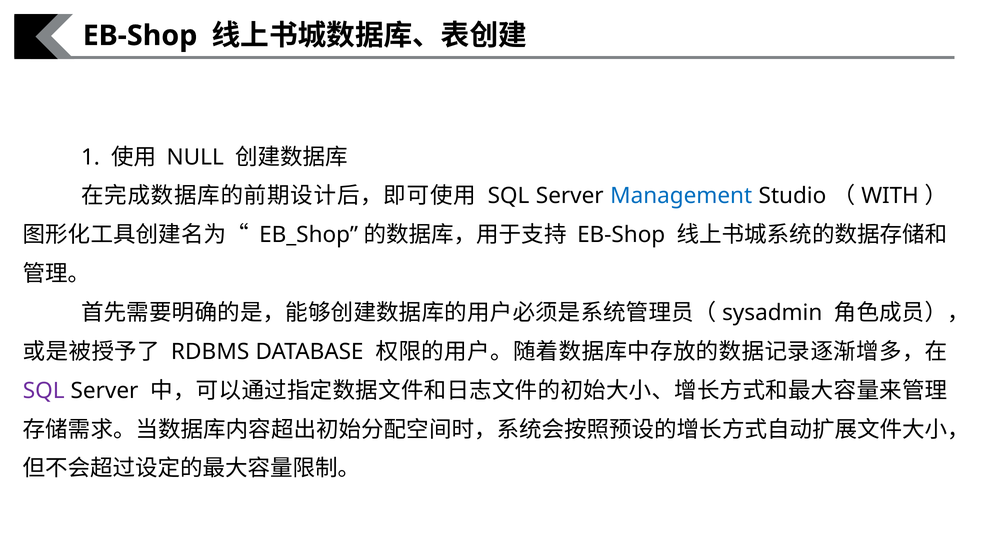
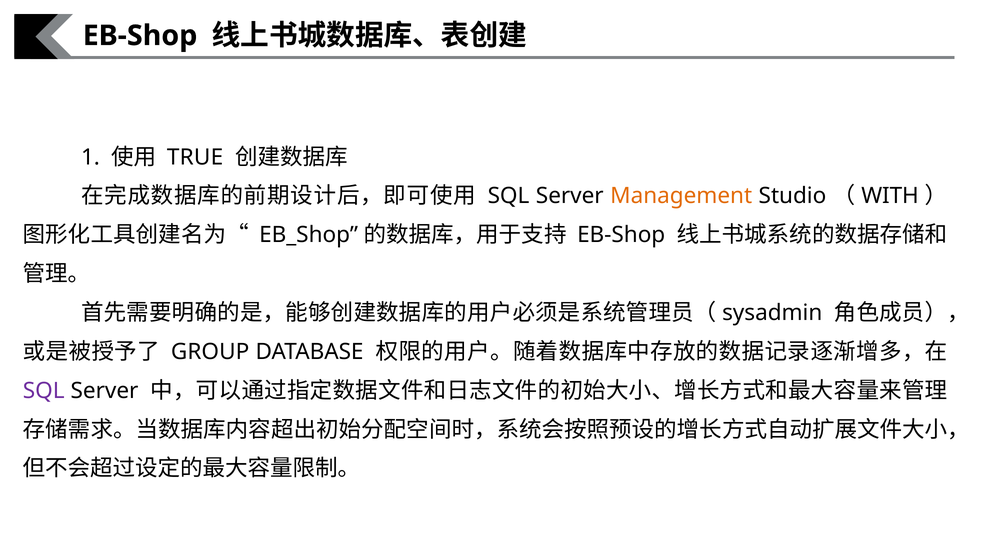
NULL: NULL -> TRUE
Management colour: blue -> orange
RDBMS: RDBMS -> GROUP
